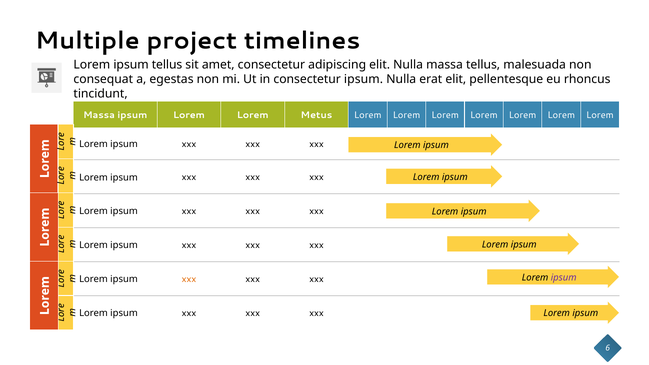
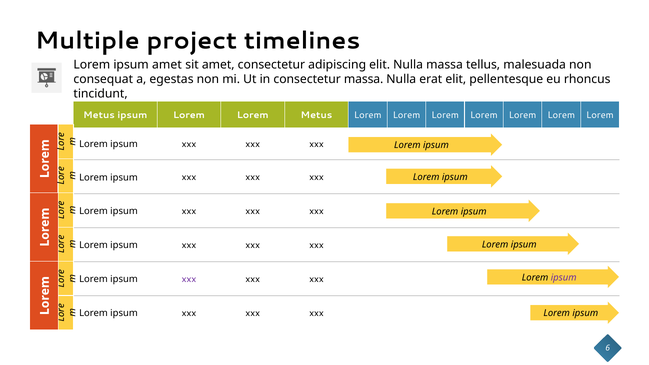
ipsum tellus: tellus -> amet
consectetur ipsum: ipsum -> massa
Massa at (99, 115): Massa -> Metus
xxx at (189, 279) colour: orange -> purple
